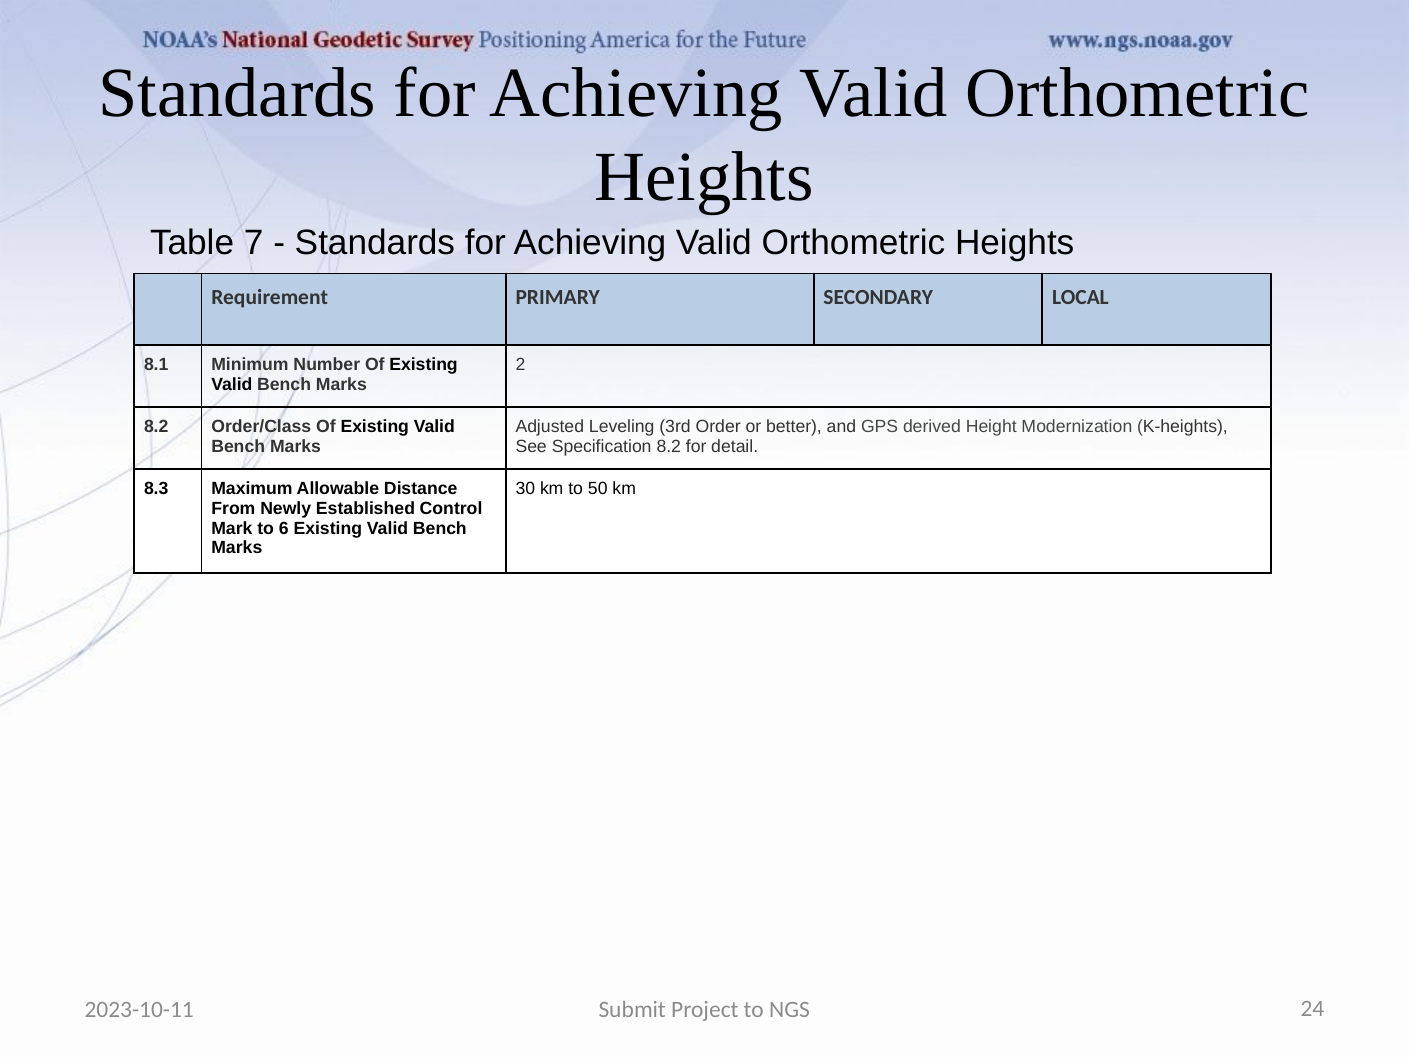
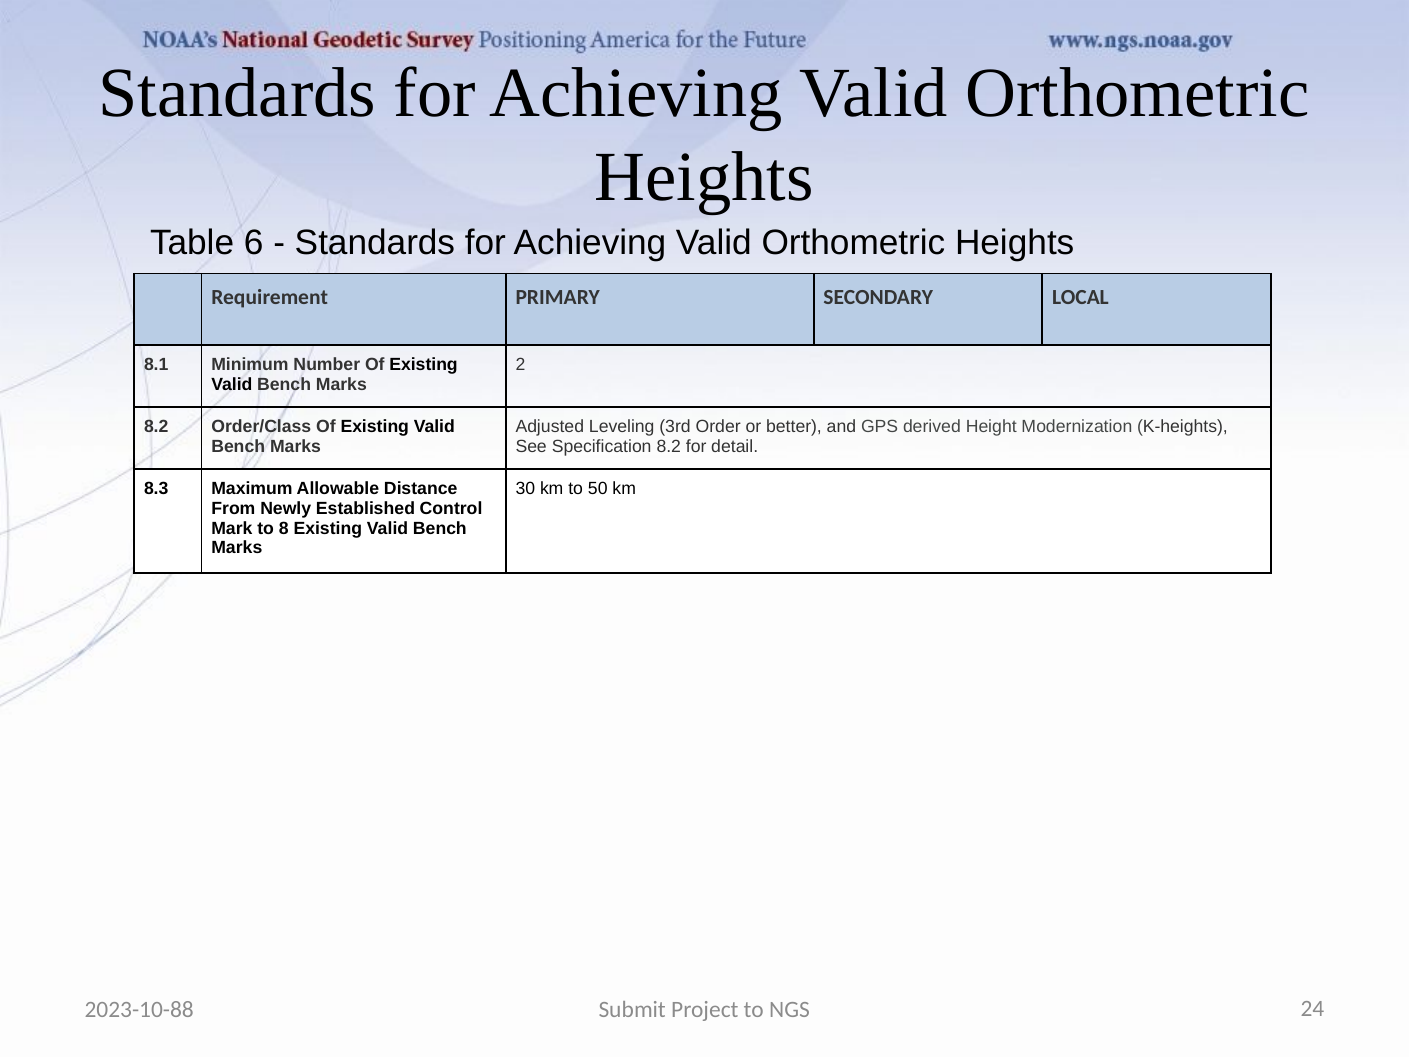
7: 7 -> 6
6: 6 -> 8
2023-10-11: 2023-10-11 -> 2023-10-88
